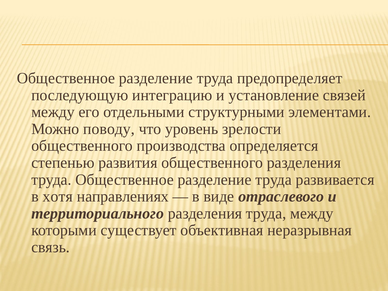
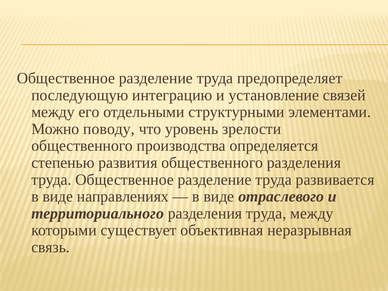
хотя at (58, 196): хотя -> виде
